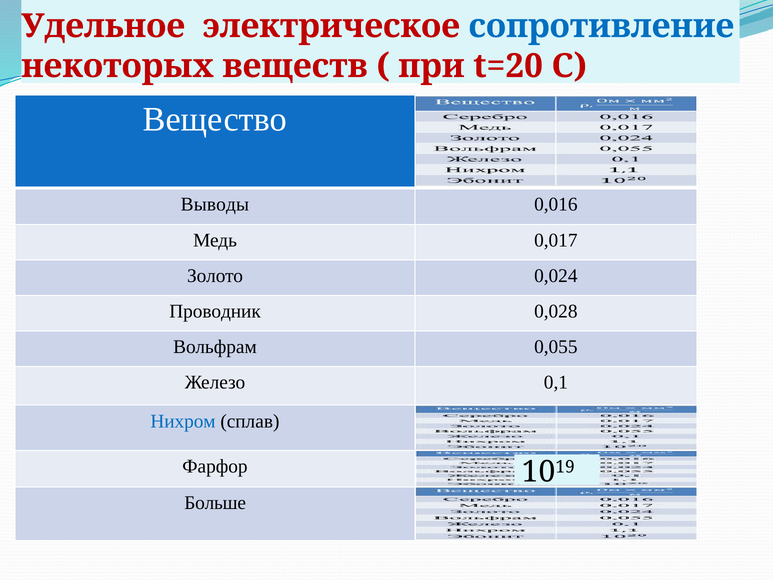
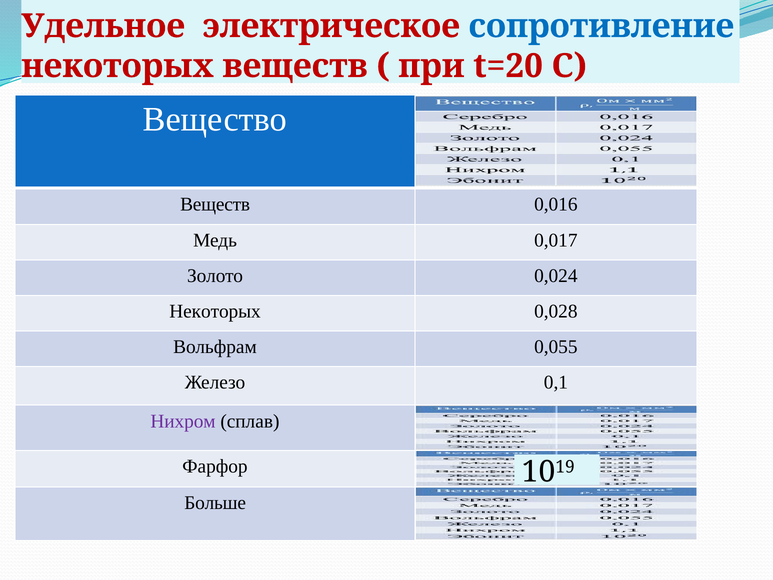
Выводы at (215, 204): Выводы -> Веществ
Проводник at (215, 311): Проводник -> Некоторых
Нихром colour: blue -> purple
